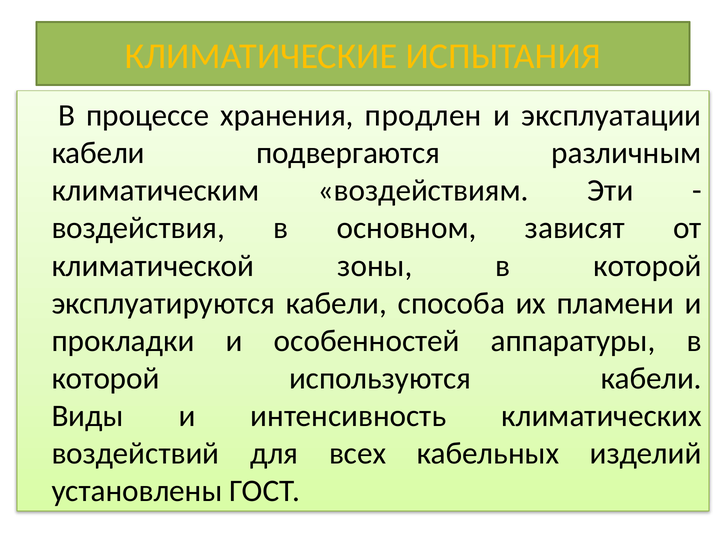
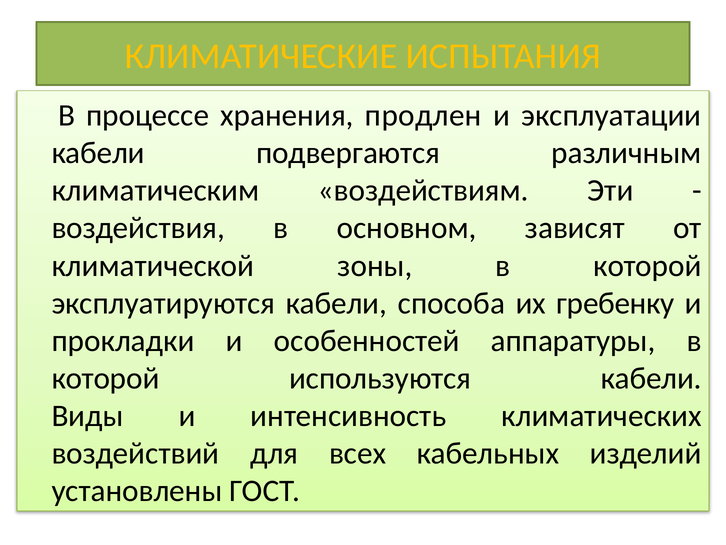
пламени: пламени -> гребенку
